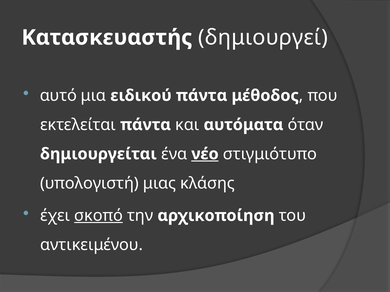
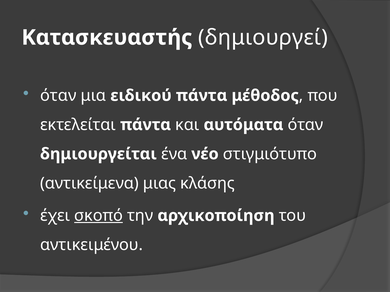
αυτό at (58, 96): αυτό -> όταν
νέο underline: present -> none
υπολογιστή: υπολογιστή -> αντικείμενα
